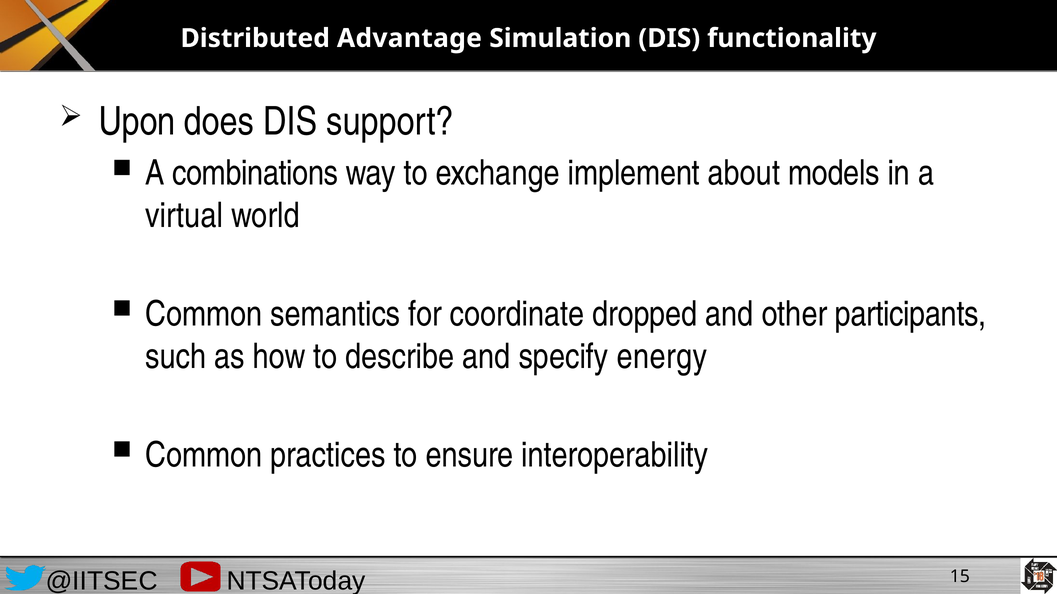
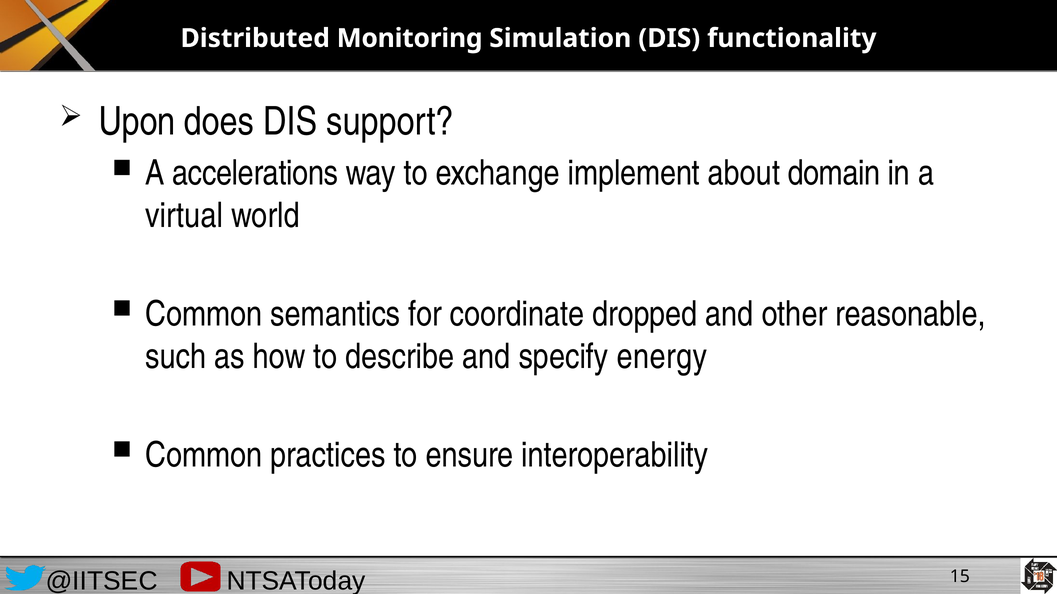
Advantage: Advantage -> Monitoring
combinations: combinations -> accelerations
models: models -> domain
participants: participants -> reasonable
